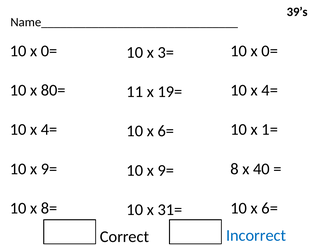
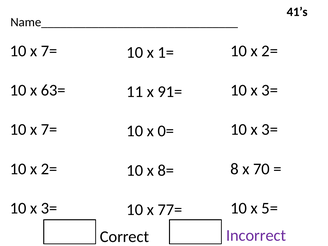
39’s: 39’s -> 41’s
0= at (49, 51): 0= -> 7=
0= at (270, 51): 0= -> 2=
3=: 3= -> 1=
80=: 80= -> 63=
4= at (270, 90): 4= -> 3=
19=: 19= -> 91=
4= at (49, 130): 4= -> 7=
1= at (270, 130): 1= -> 3=
6= at (166, 131): 6= -> 0=
9= at (49, 169): 9= -> 2=
40: 40 -> 70
9= at (166, 170): 9= -> 8=
8= at (49, 208): 8= -> 3=
6= at (270, 208): 6= -> 5=
31=: 31= -> 77=
Incorrect colour: blue -> purple
